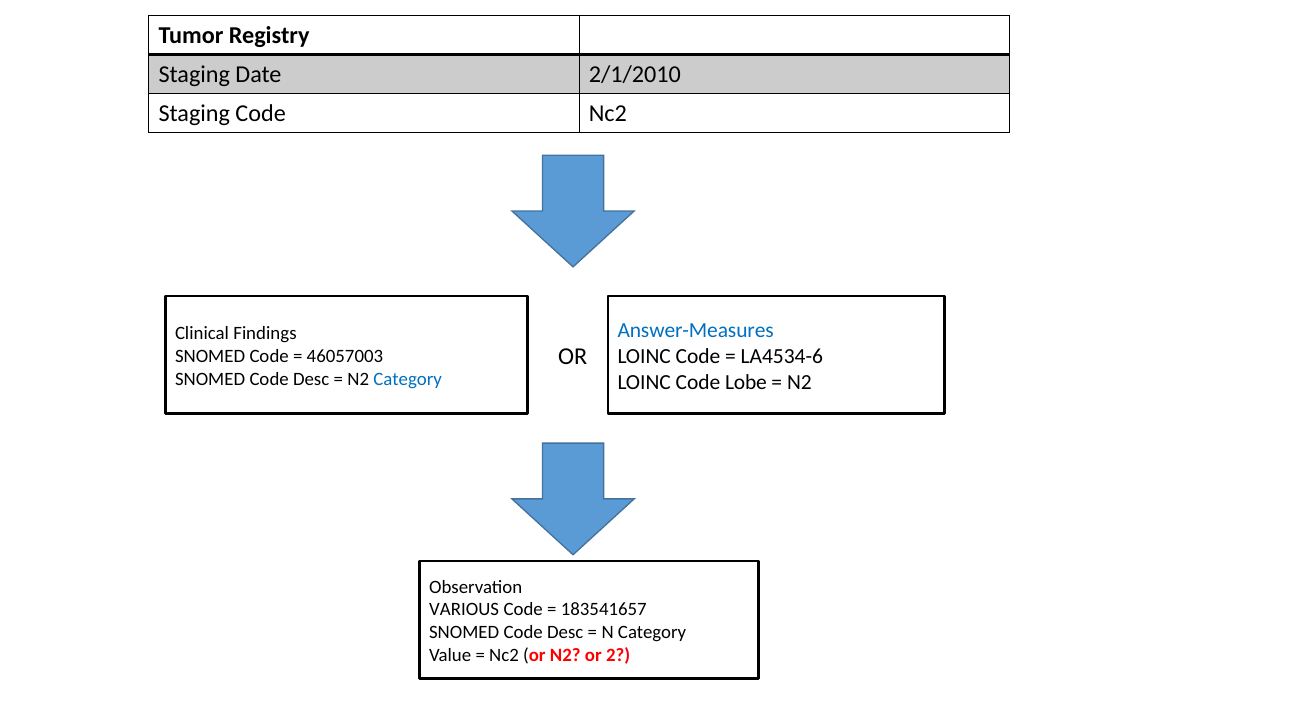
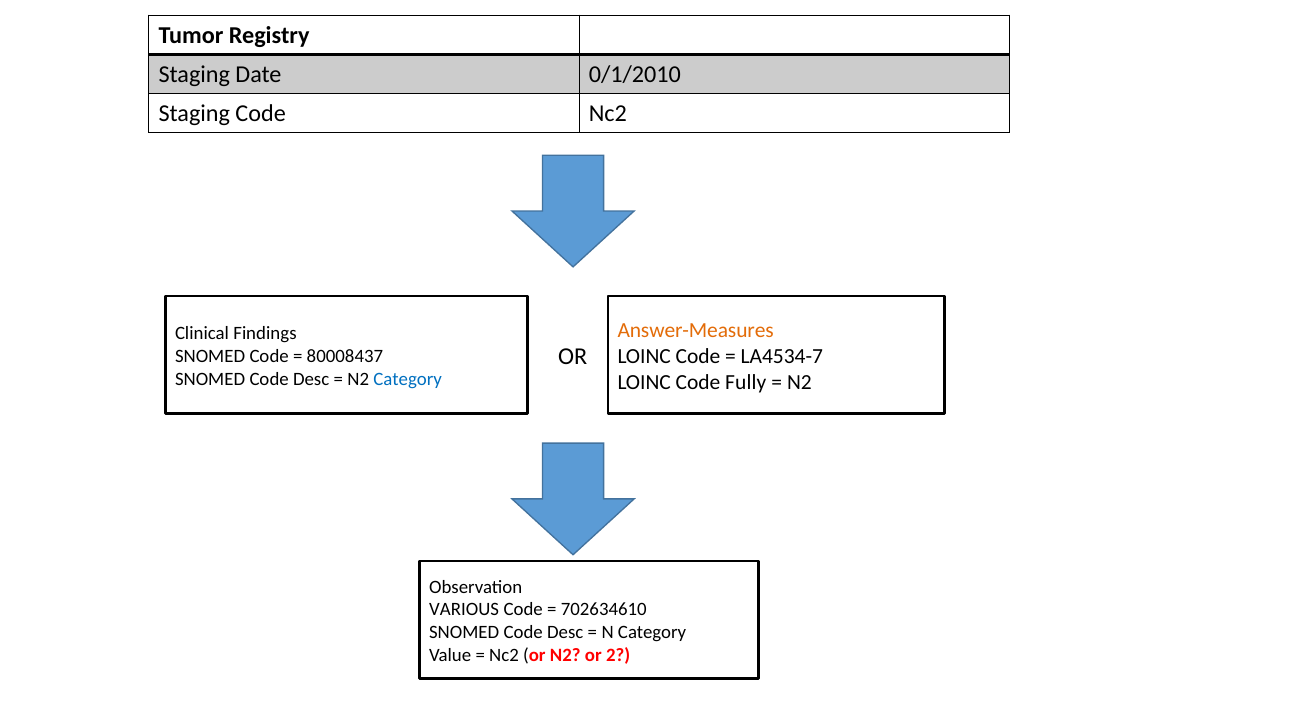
2/1/2010: 2/1/2010 -> 0/1/2010
Answer-Measures colour: blue -> orange
LA4534-6: LA4534-6 -> LA4534-7
46057003: 46057003 -> 80008437
Lobe: Lobe -> Fully
183541657: 183541657 -> 702634610
